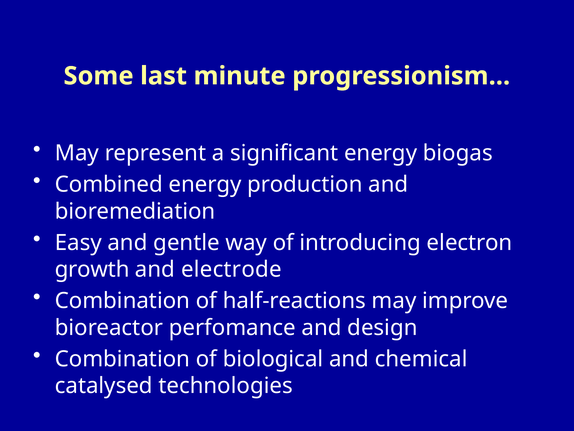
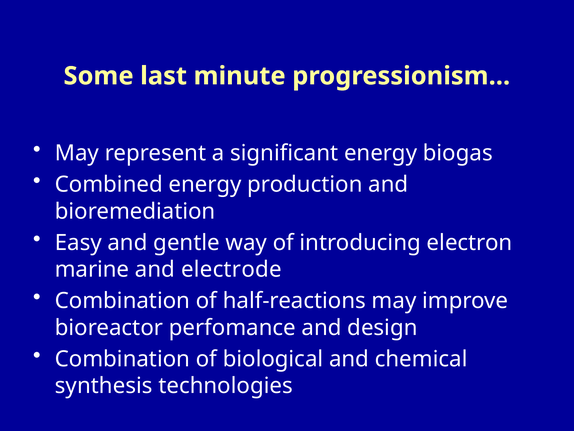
growth: growth -> marine
catalysed: catalysed -> synthesis
